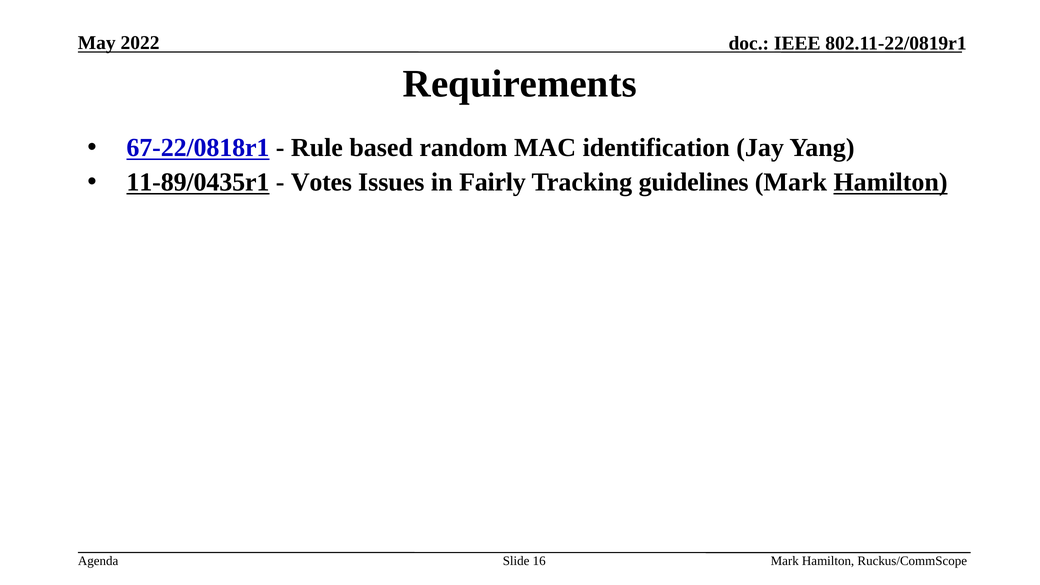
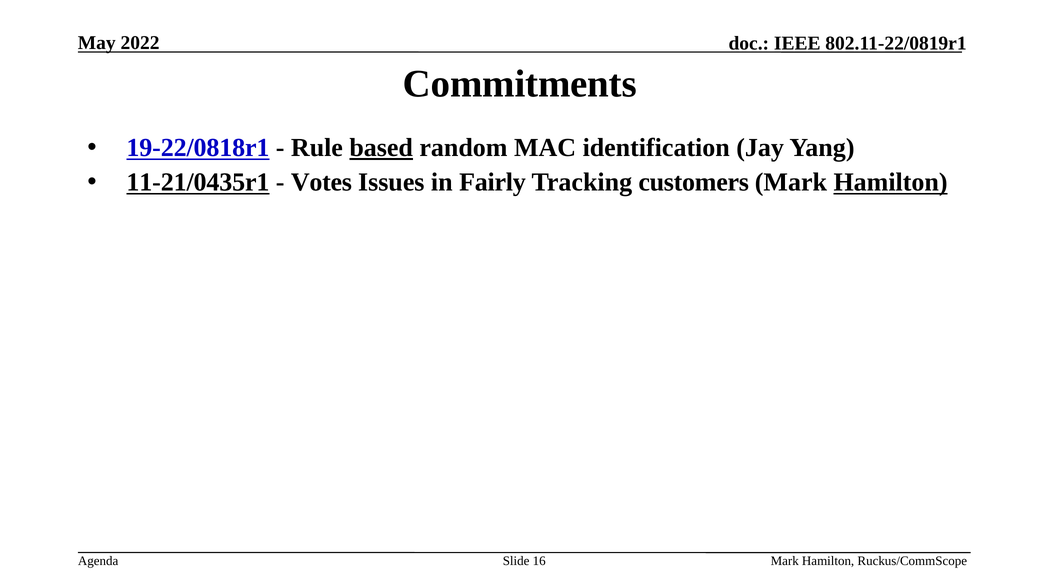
Requirements: Requirements -> Commitments
67-22/0818r1: 67-22/0818r1 -> 19-22/0818r1
based underline: none -> present
11-89/0435r1: 11-89/0435r1 -> 11-21/0435r1
guidelines: guidelines -> customers
